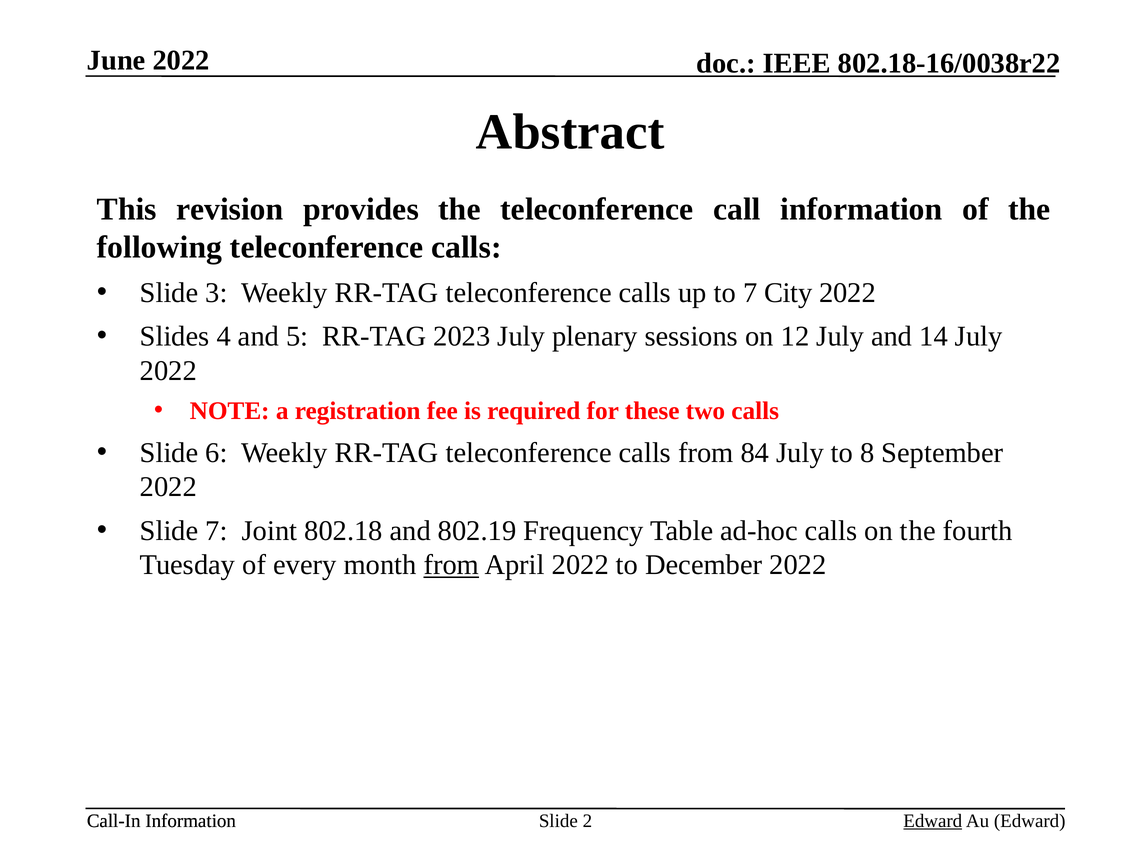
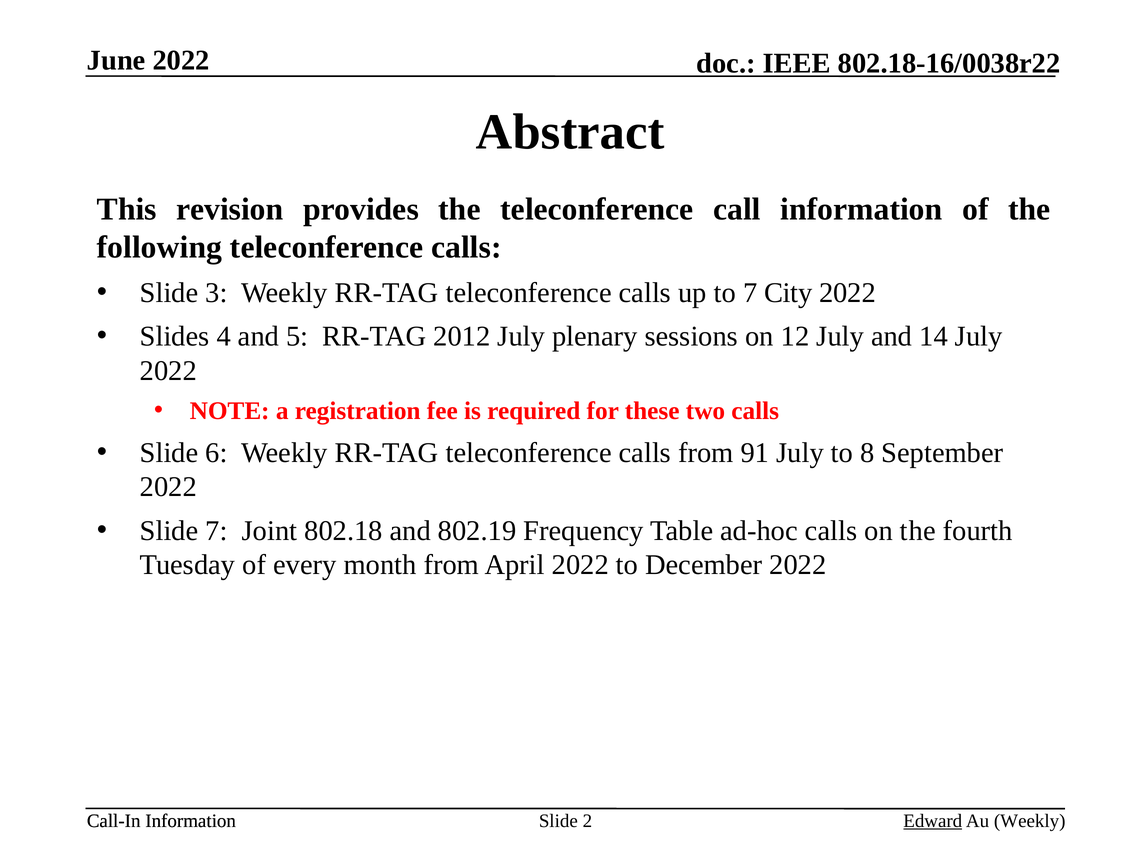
2023: 2023 -> 2012
84: 84 -> 91
from at (451, 565) underline: present -> none
Au Edward: Edward -> Weekly
